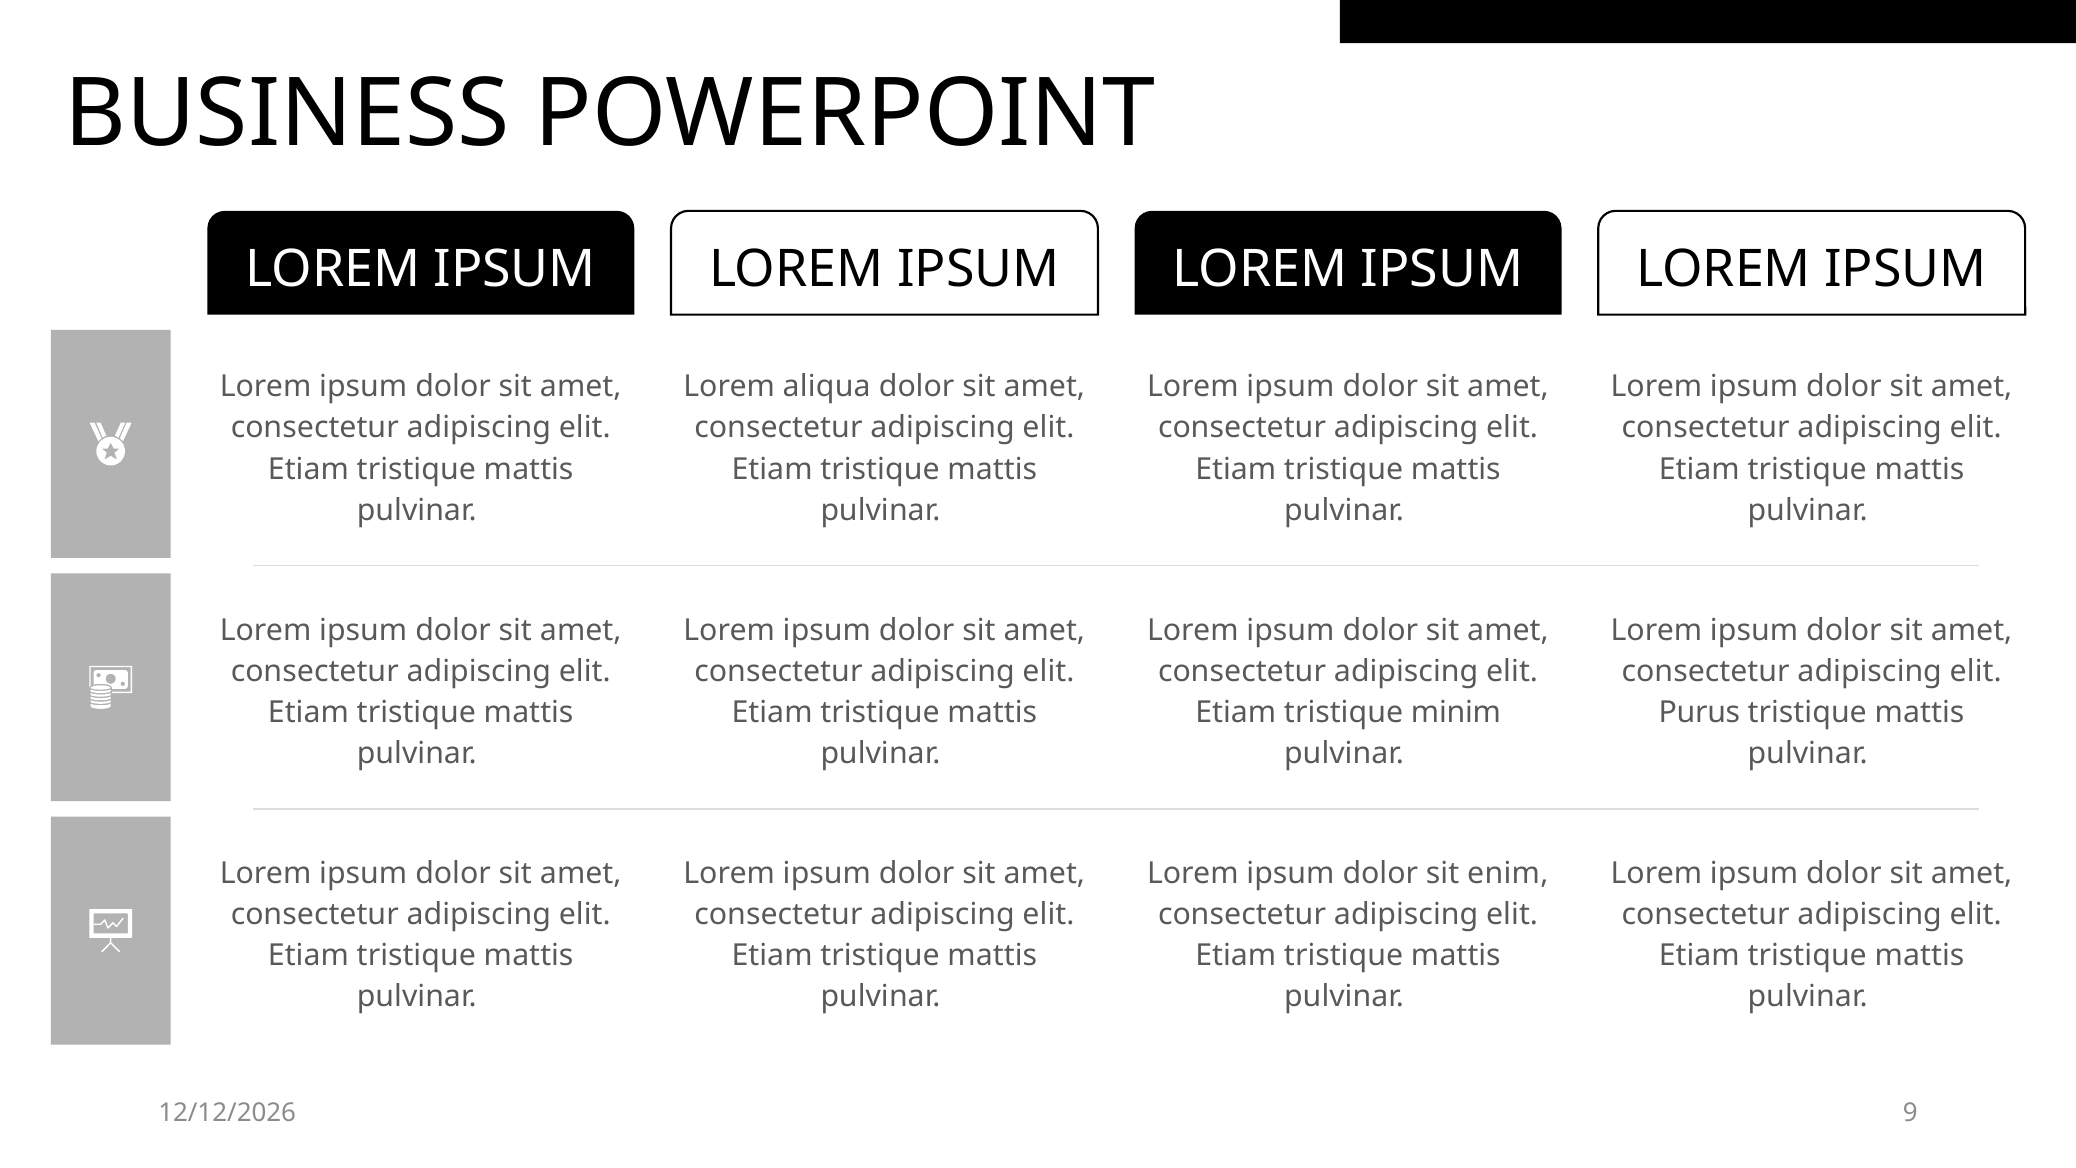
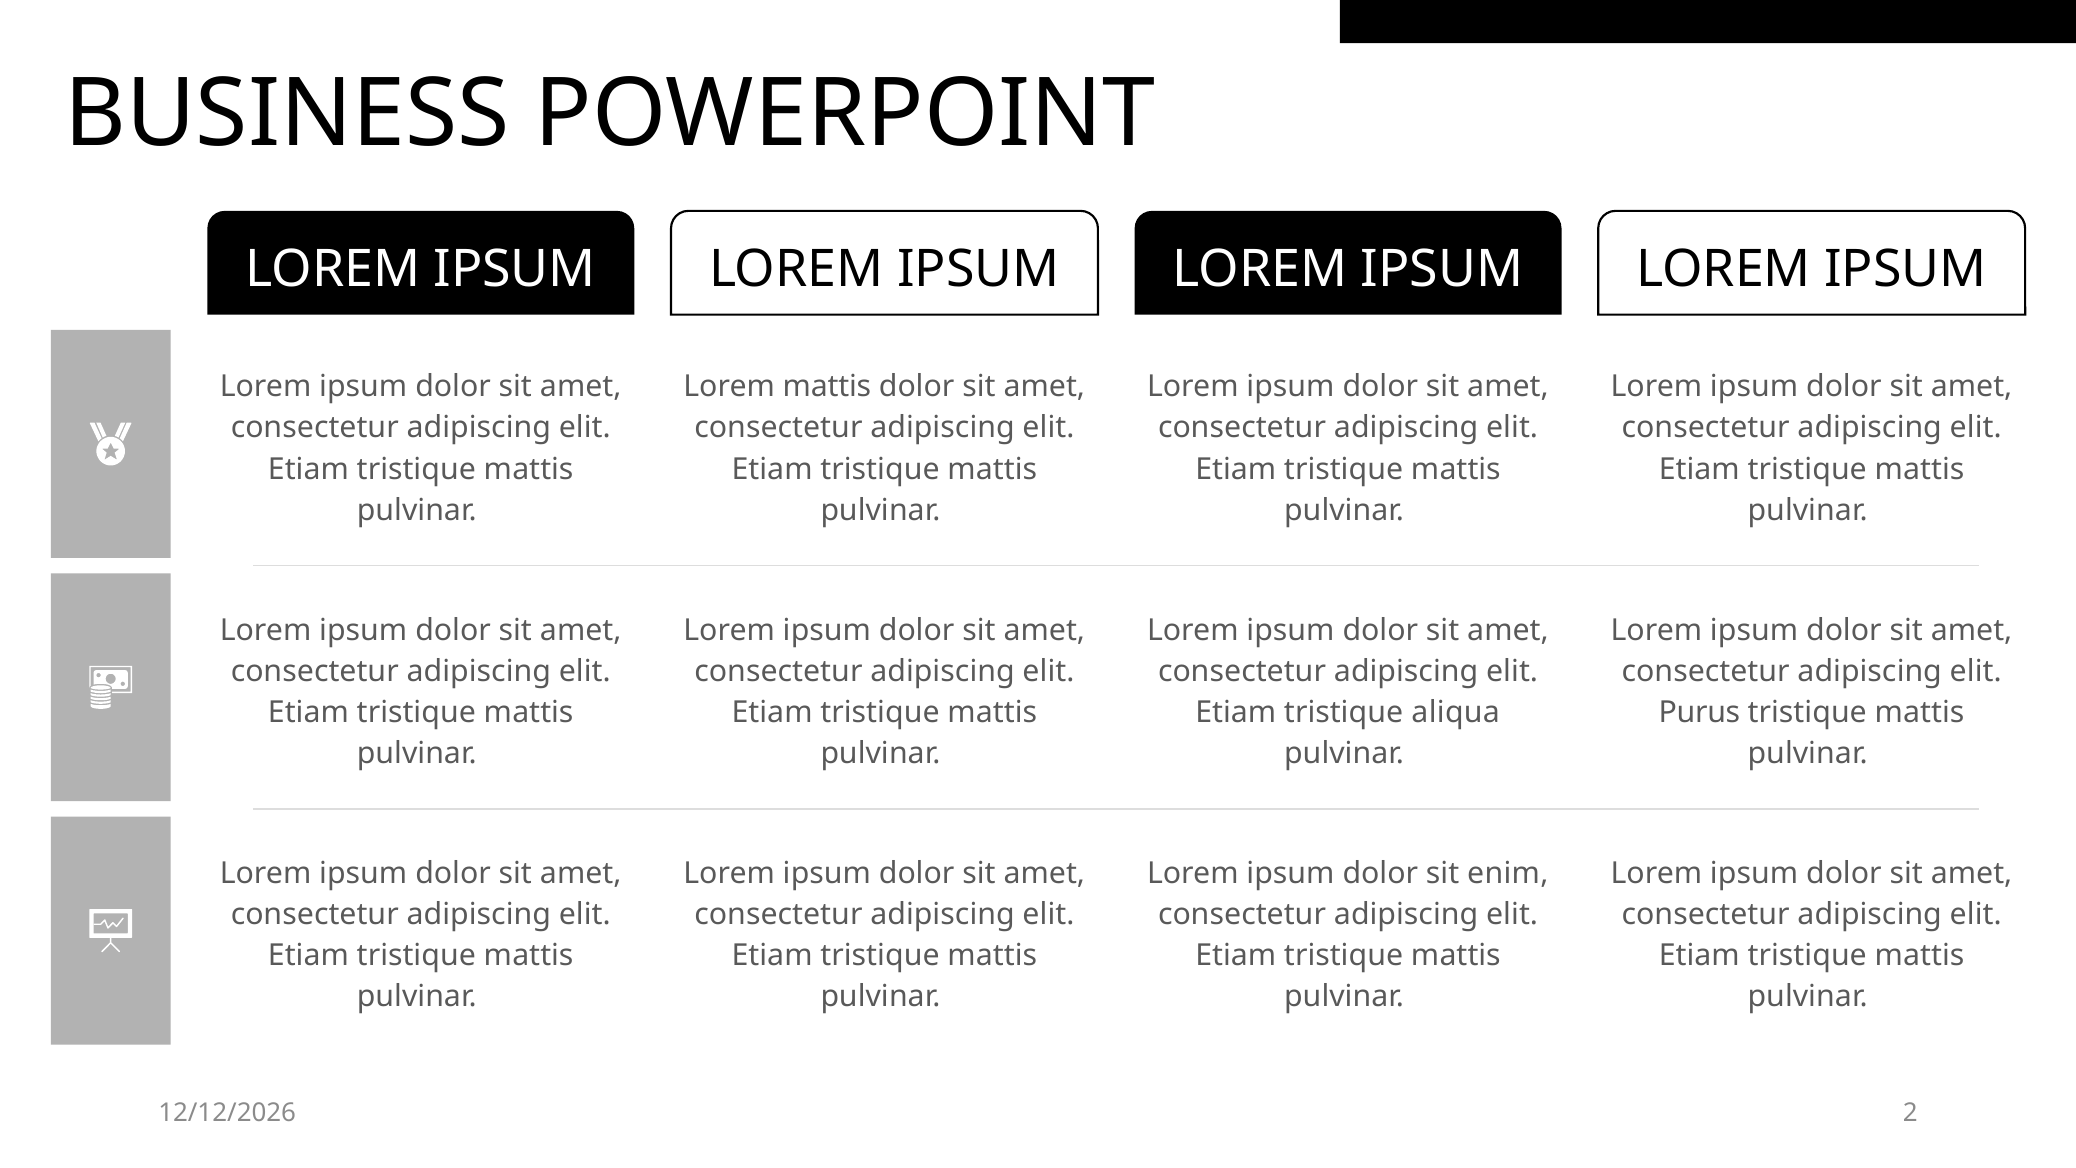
Lorem aliqua: aliqua -> mattis
minim: minim -> aliqua
9: 9 -> 2
